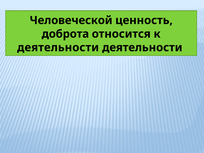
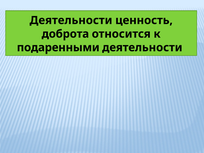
Человеческой at (71, 20): Человеческой -> Деятельности
деятельности at (58, 48): деятельности -> подаренными
